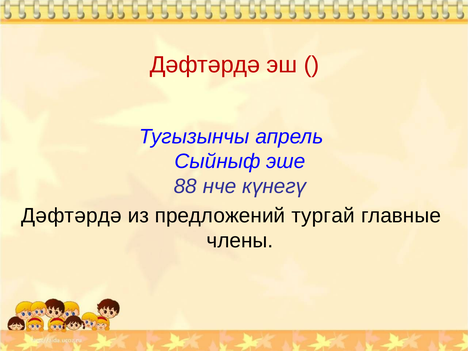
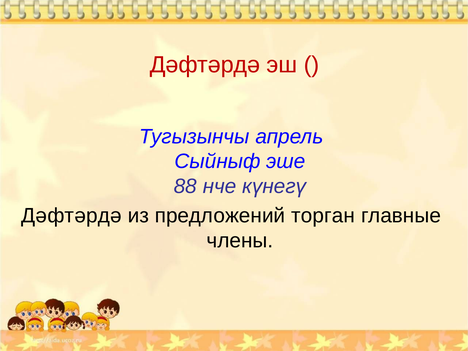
тургай: тургай -> торган
